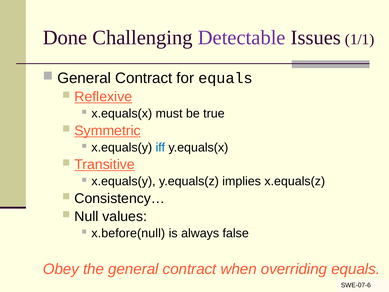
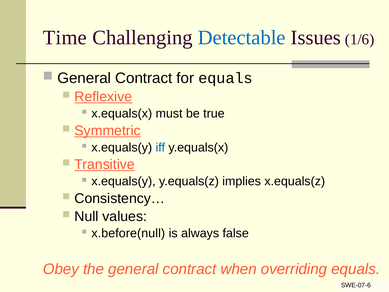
Done: Done -> Time
Detectable colour: purple -> blue
1/1: 1/1 -> 1/6
